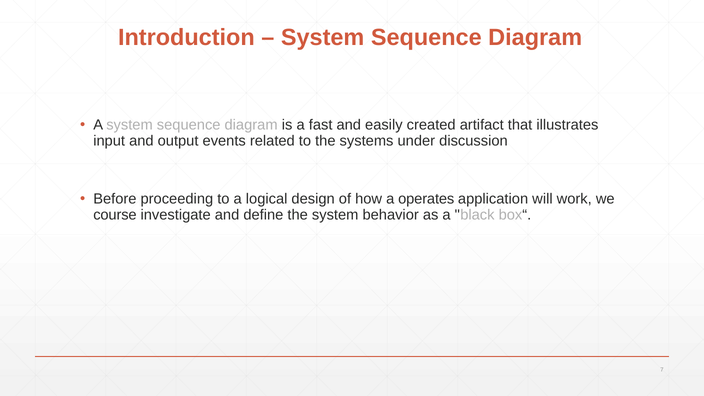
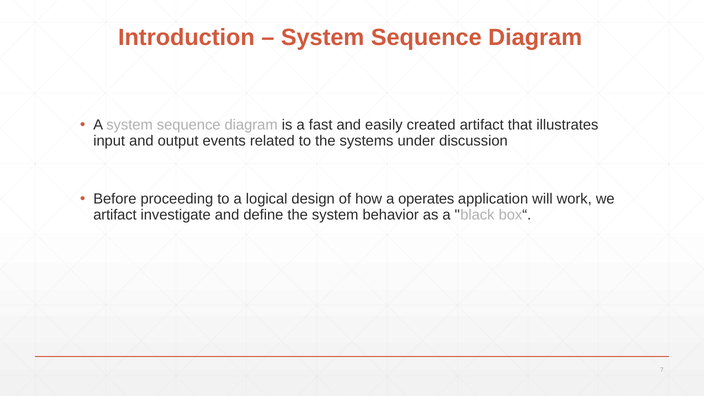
course at (115, 215): course -> artifact
